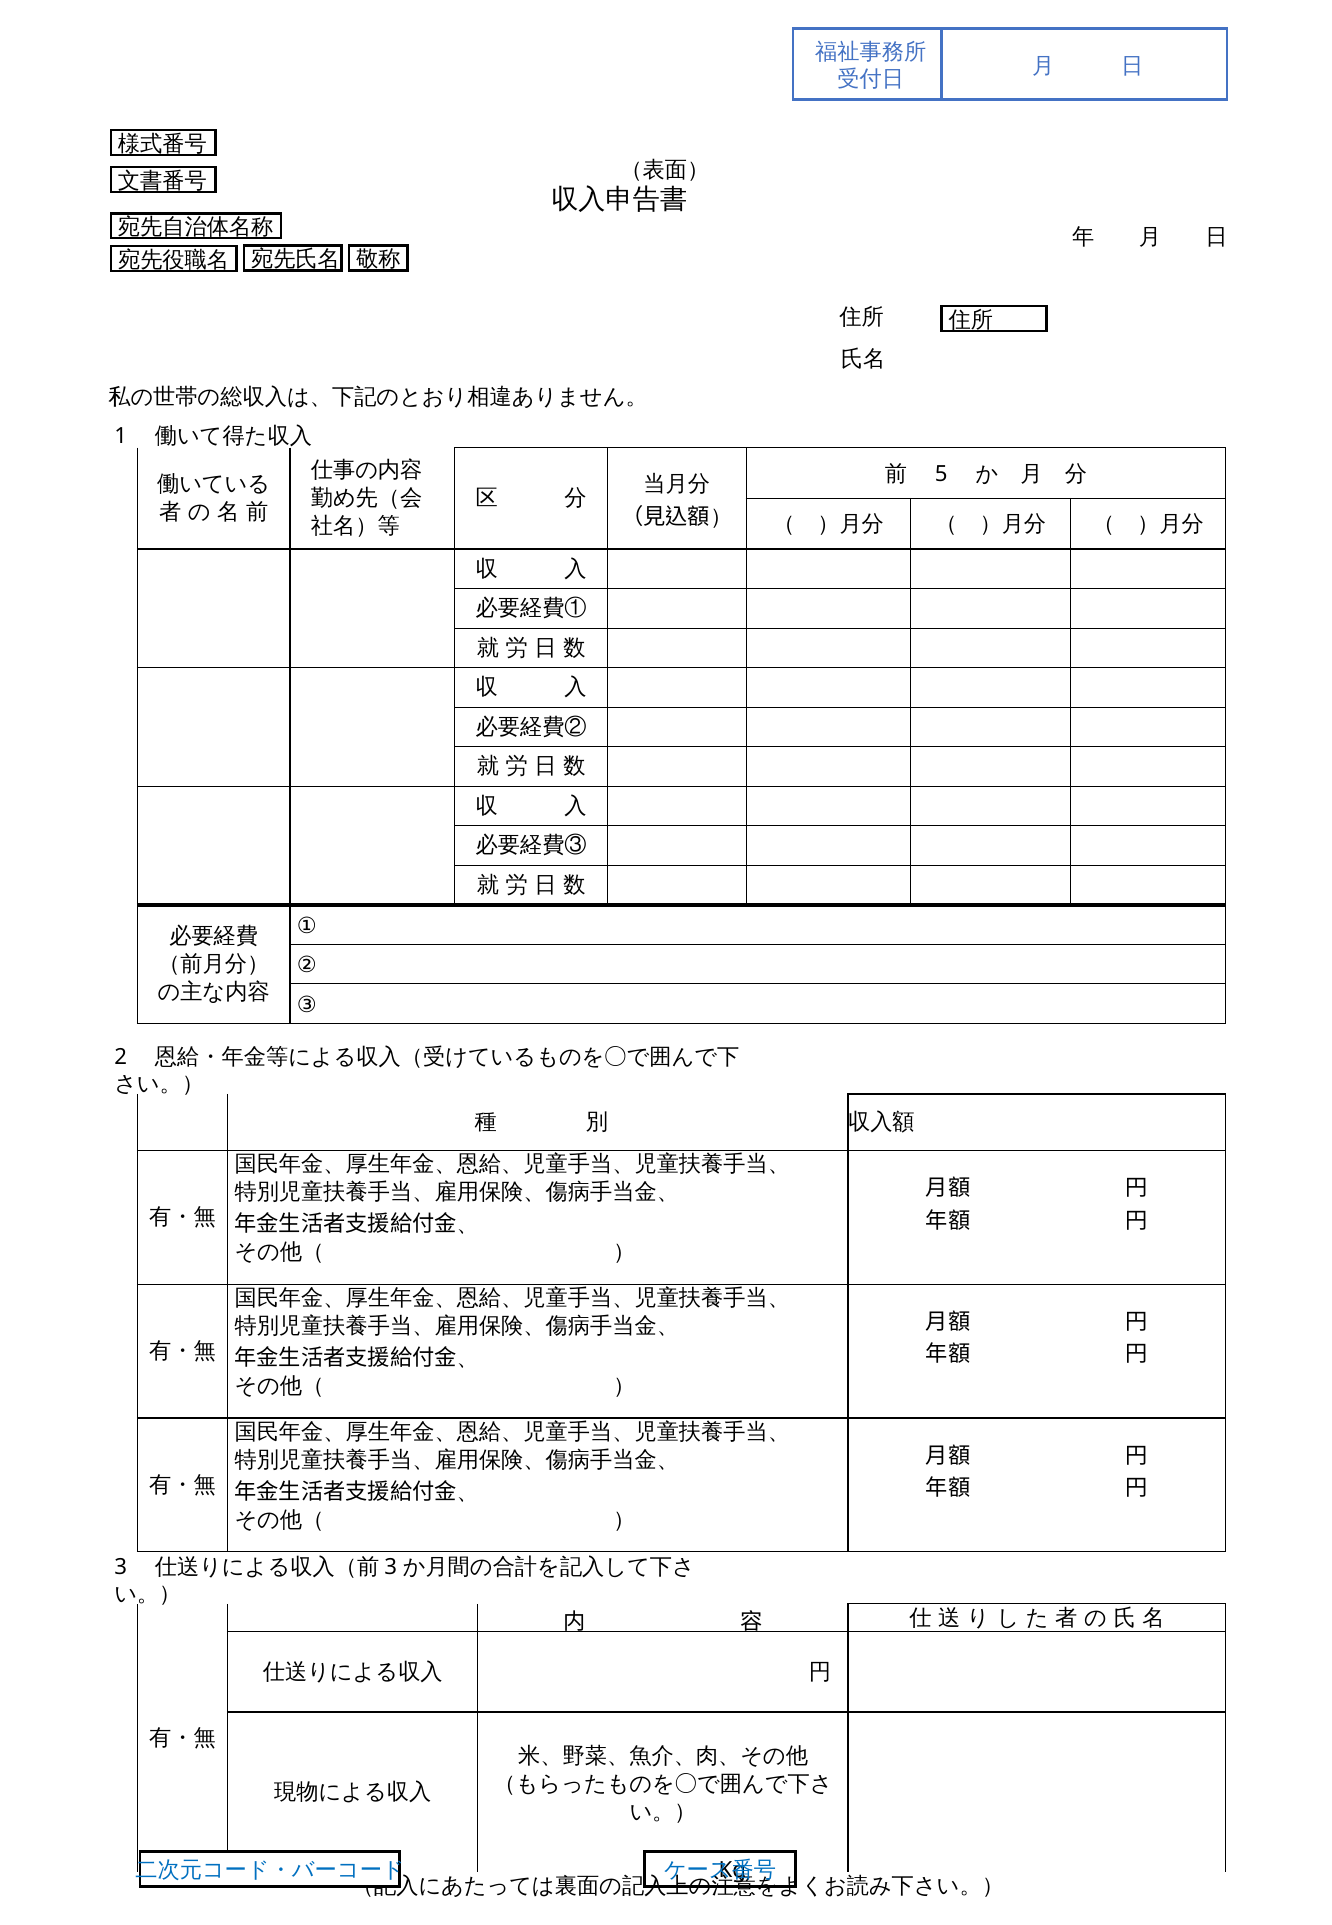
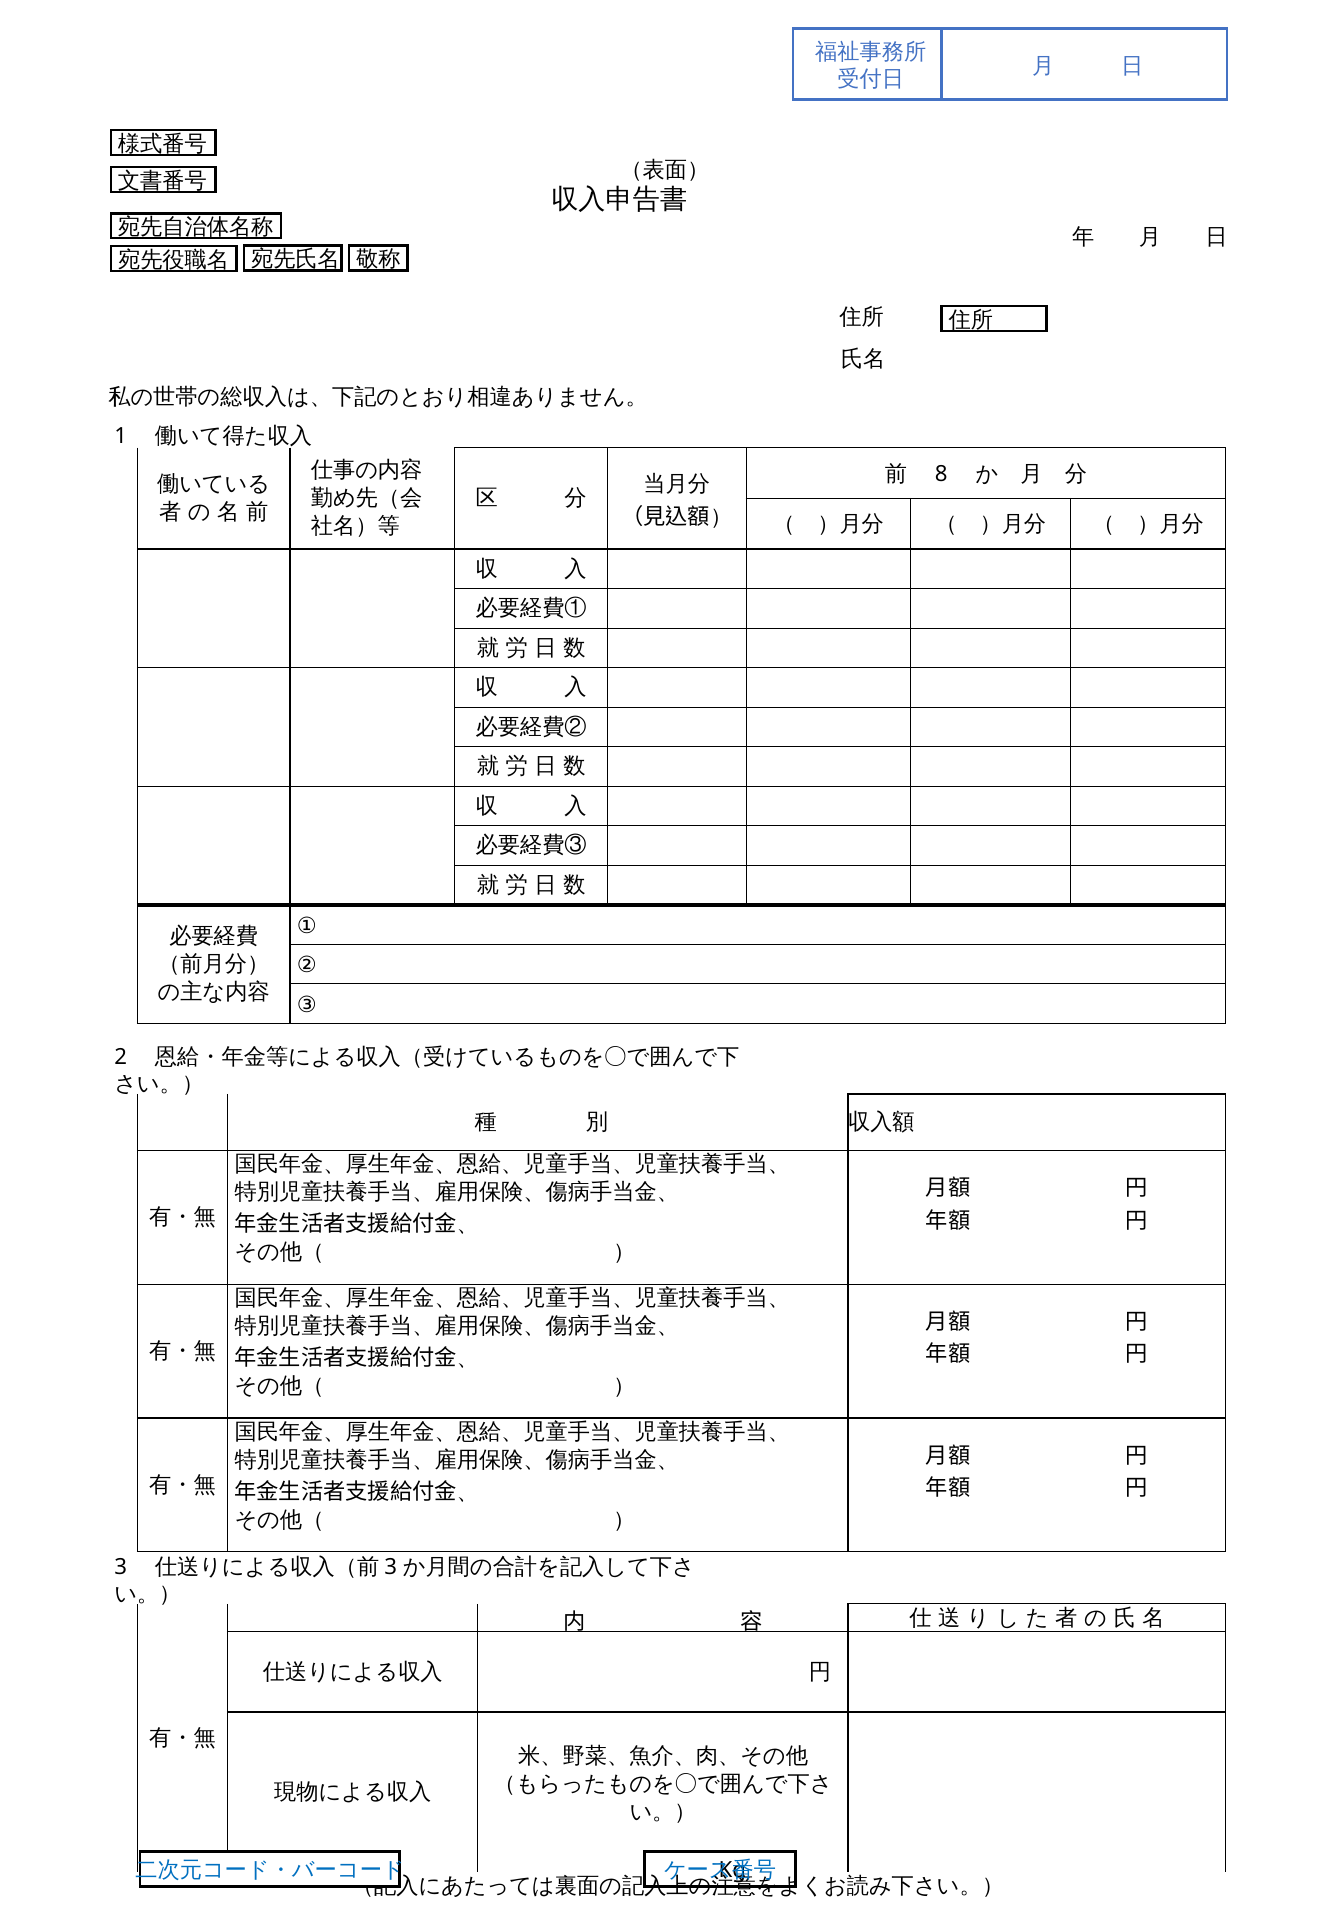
5: 5 -> 8
